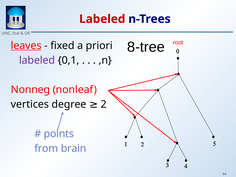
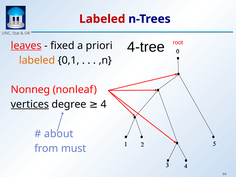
8-tree: 8-tree -> 4-tree
labeled at (37, 60) colour: purple -> orange
vertices underline: none -> present
2: 2 -> 4
points: points -> about
brain: brain -> must
